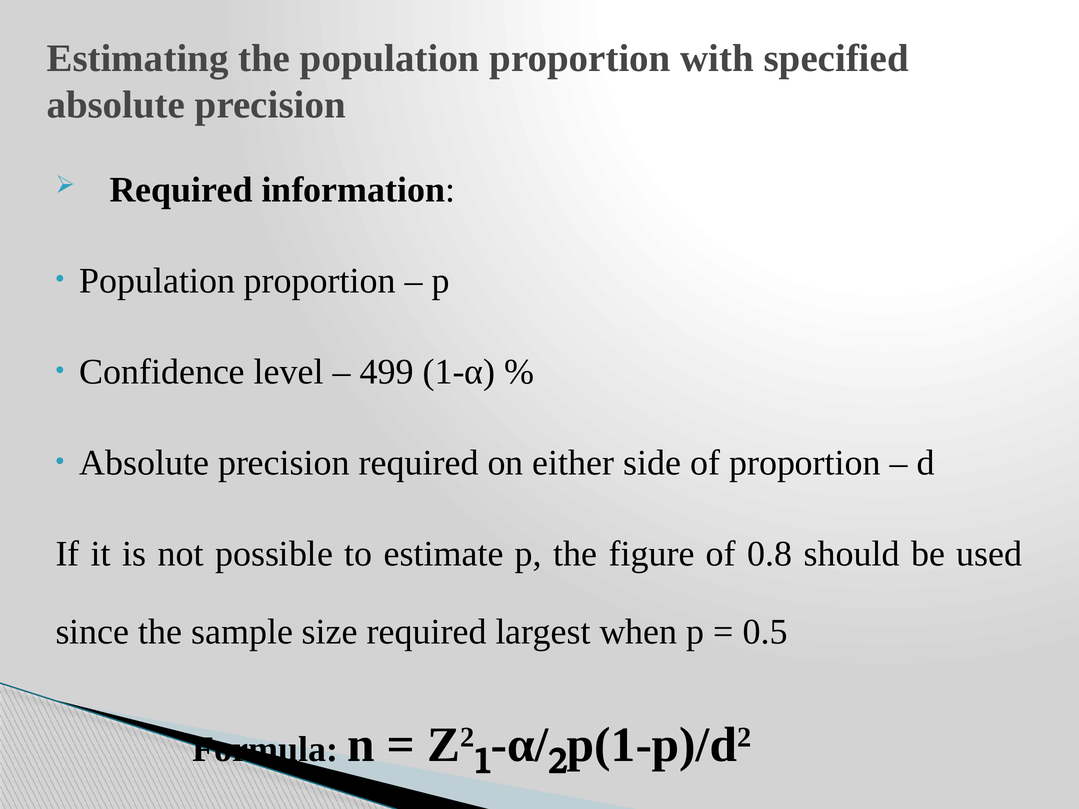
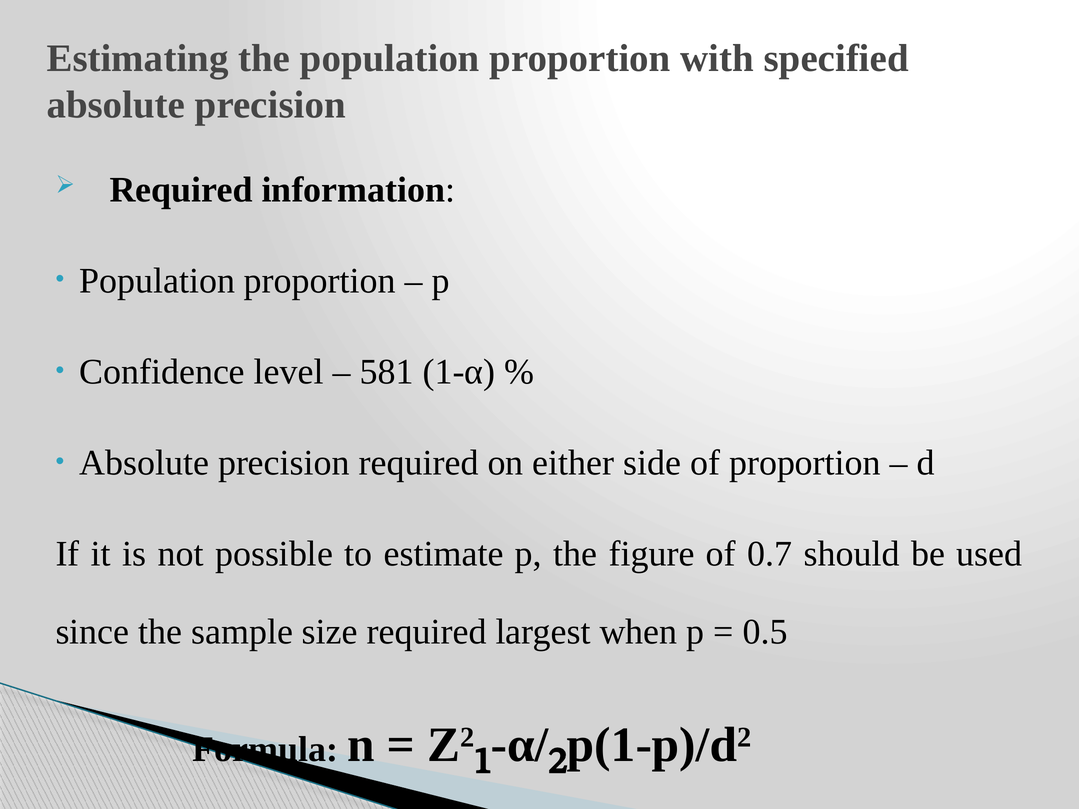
499: 499 -> 581
0.8: 0.8 -> 0.7
